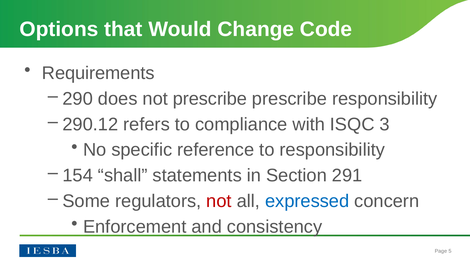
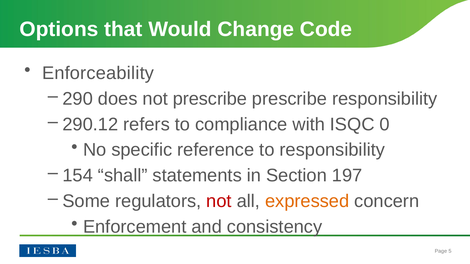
Requirements: Requirements -> Enforceability
3: 3 -> 0
291: 291 -> 197
expressed colour: blue -> orange
